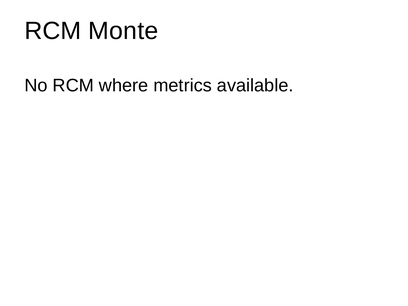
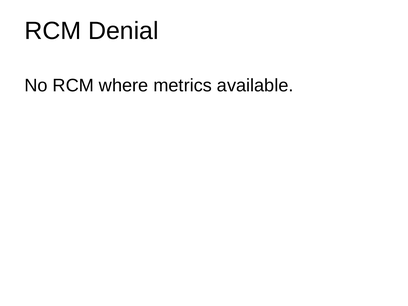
Monte: Monte -> Denial
